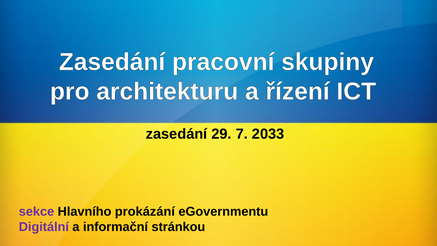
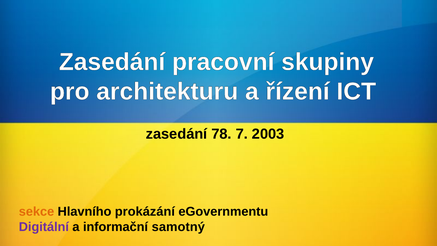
29: 29 -> 78
2033: 2033 -> 2003
sekce colour: purple -> orange
stránkou: stránkou -> samotný
